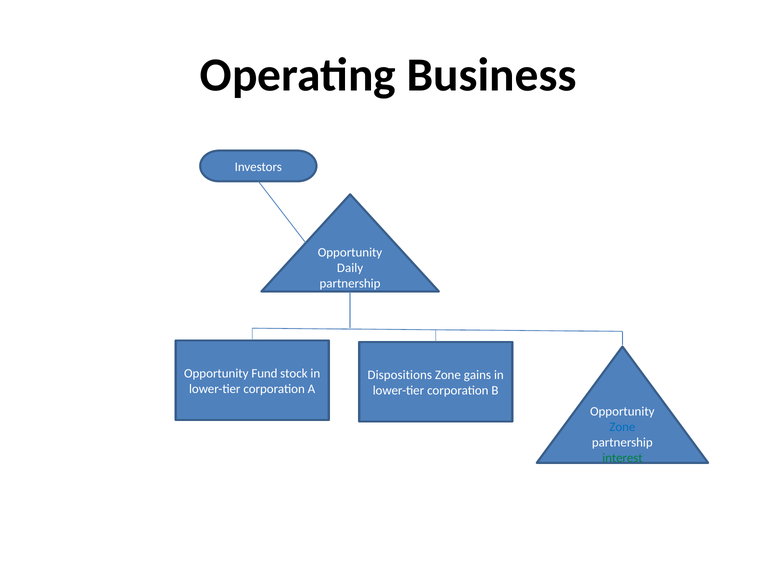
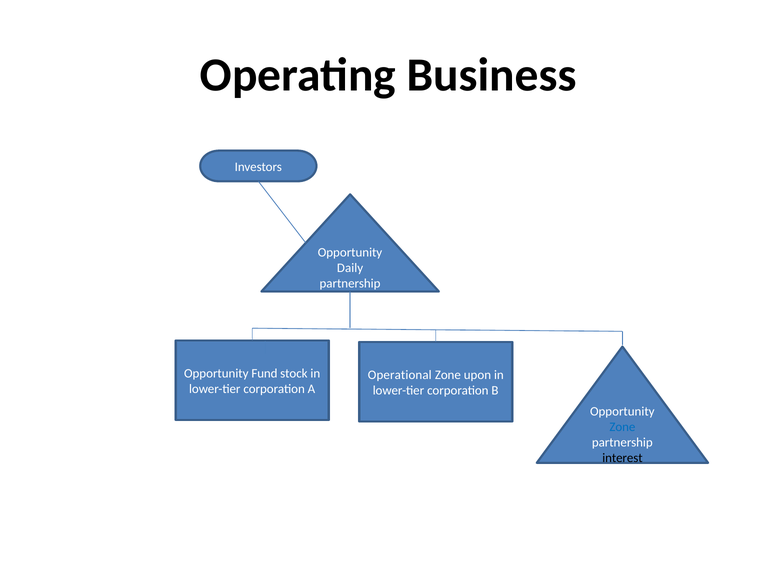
Dispositions: Dispositions -> Operational
gains: gains -> upon
interest colour: green -> black
